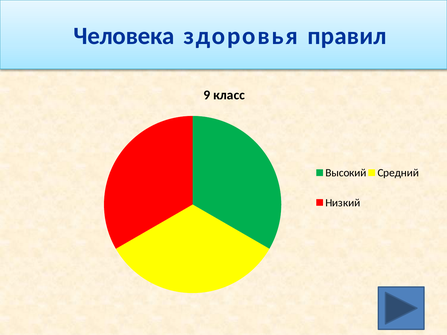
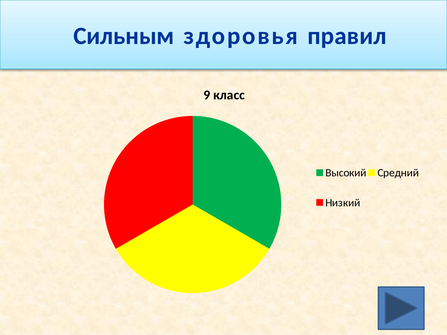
Человека: Человека -> Сильным
